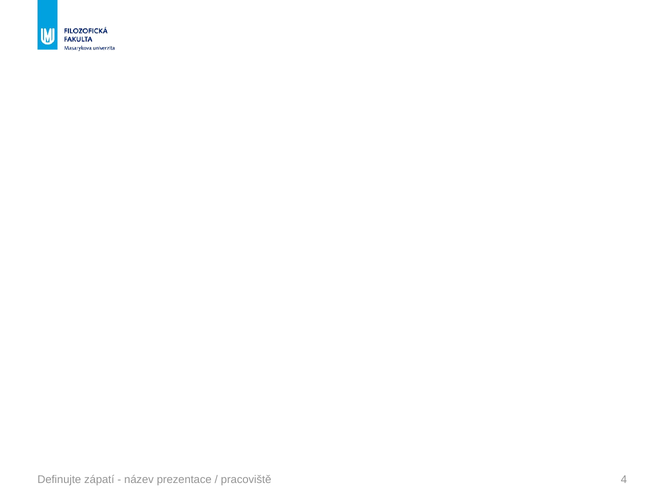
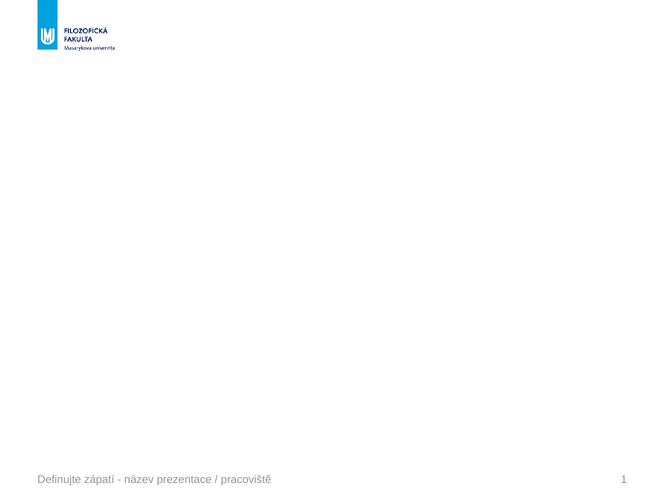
4: 4 -> 1
